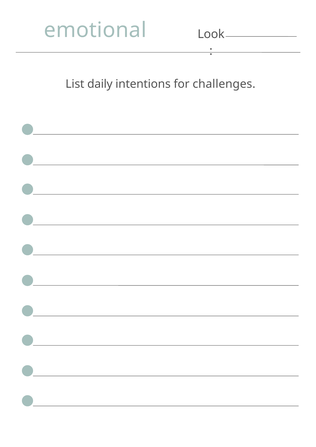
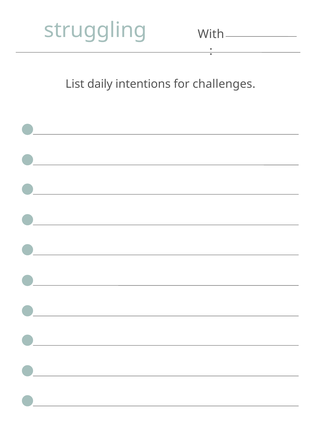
emotional: emotional -> struggling
Look: Look -> With
